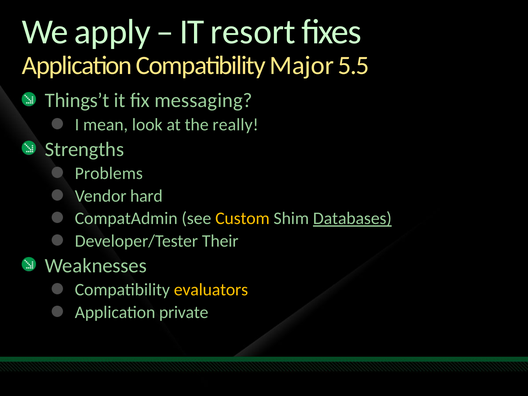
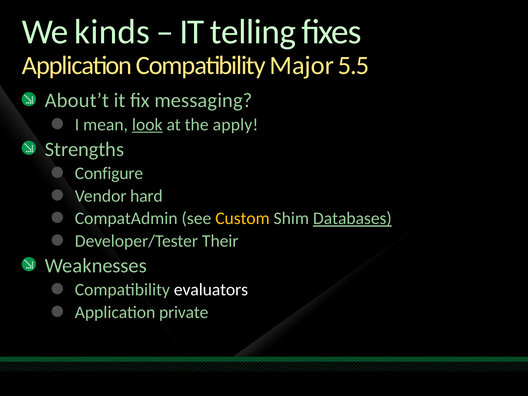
apply: apply -> kinds
resort: resort -> telling
Things’t: Things’t -> About’t
look underline: none -> present
really: really -> apply
Problems: Problems -> Configure
evaluators colour: yellow -> white
